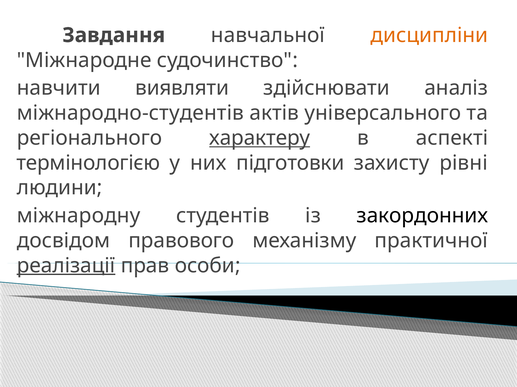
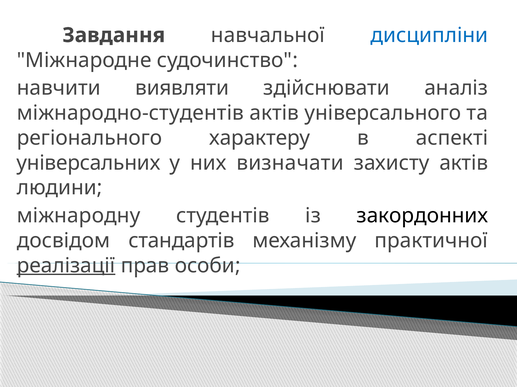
дисципліни colour: orange -> blue
характеру underline: present -> none
термінологією: термінологією -> універсальних
підготовки: підготовки -> визначати
захисту рівні: рівні -> актів
правового: правового -> стандартів
